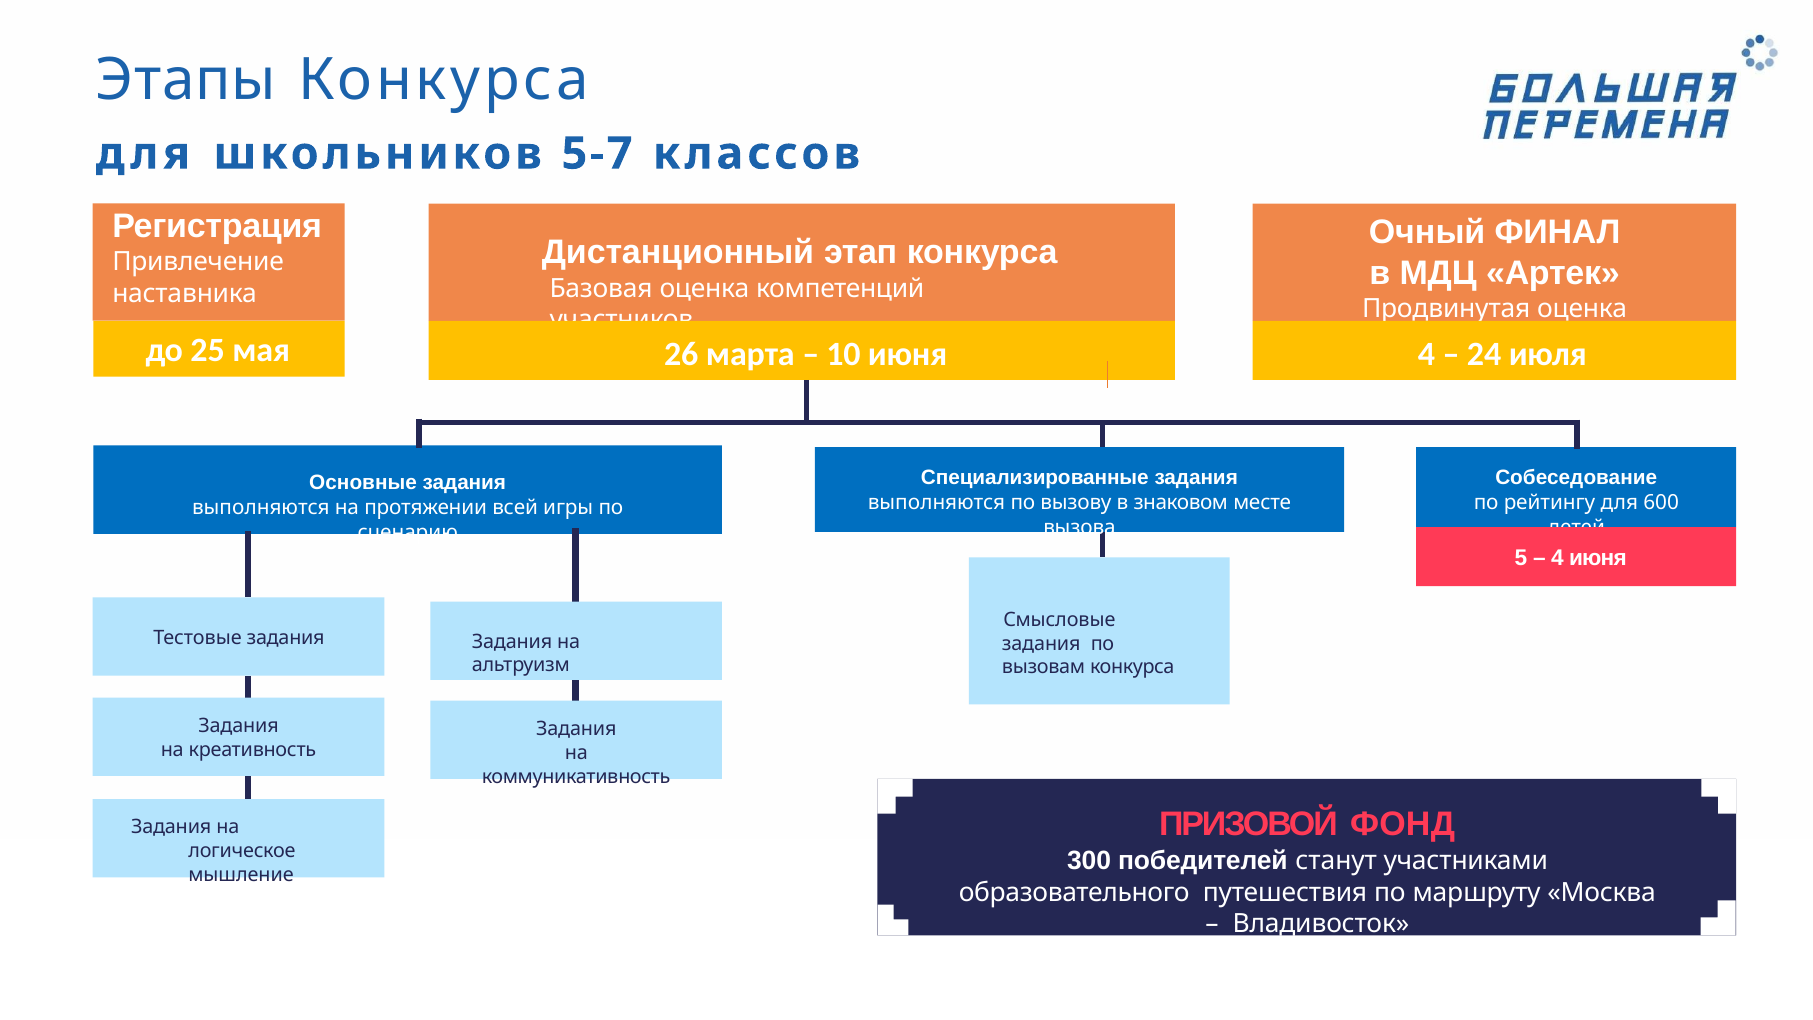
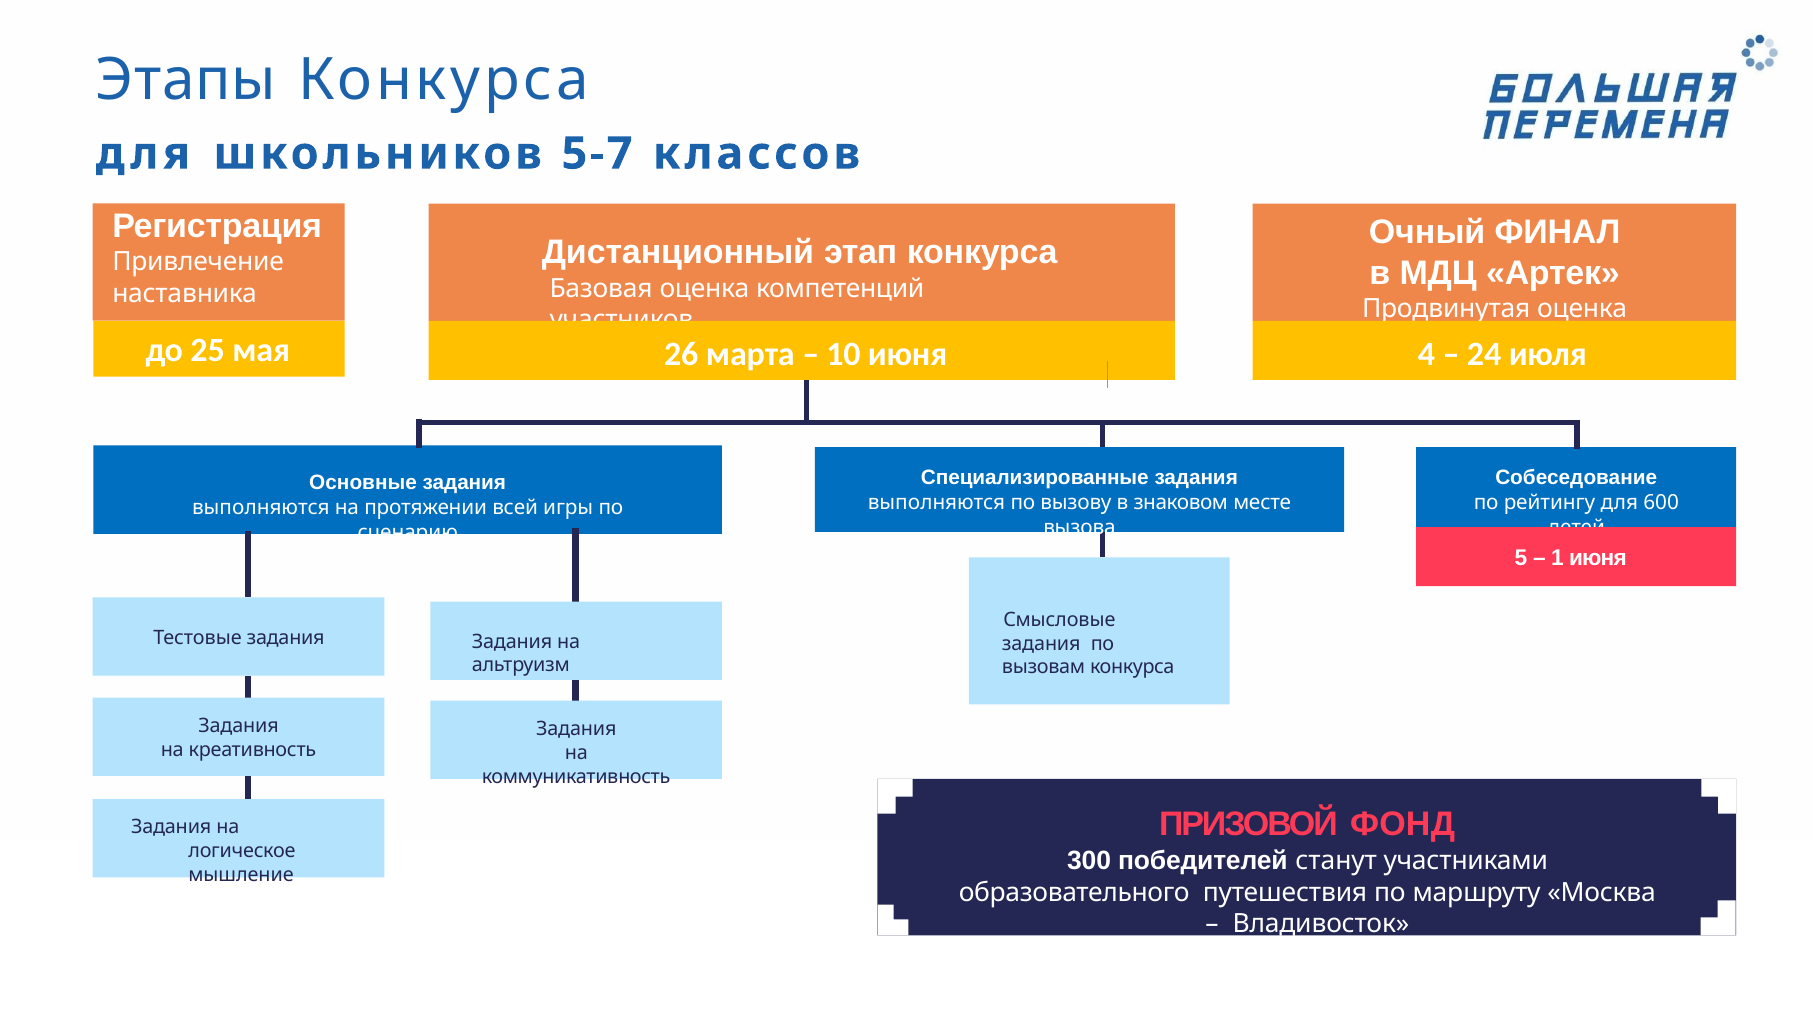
4 at (1557, 558): 4 -> 1
